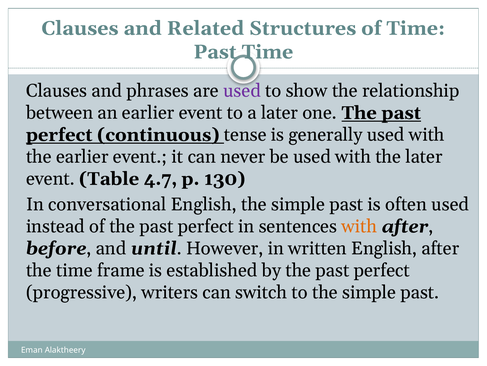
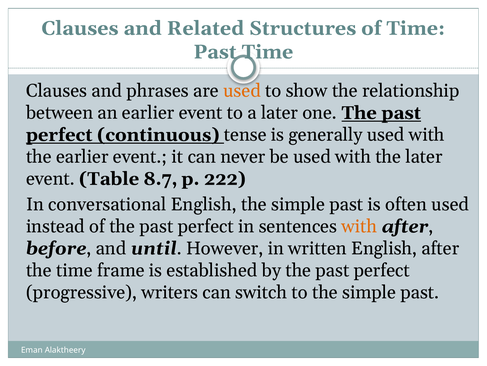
used at (242, 91) colour: purple -> orange
4.7: 4.7 -> 8.7
130: 130 -> 222
